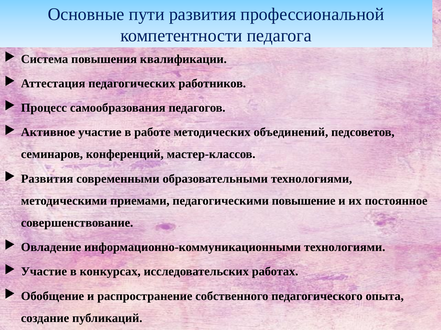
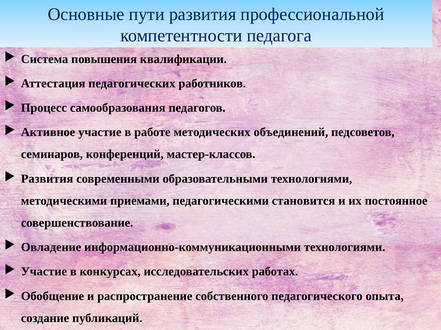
повышение: повышение -> становится
